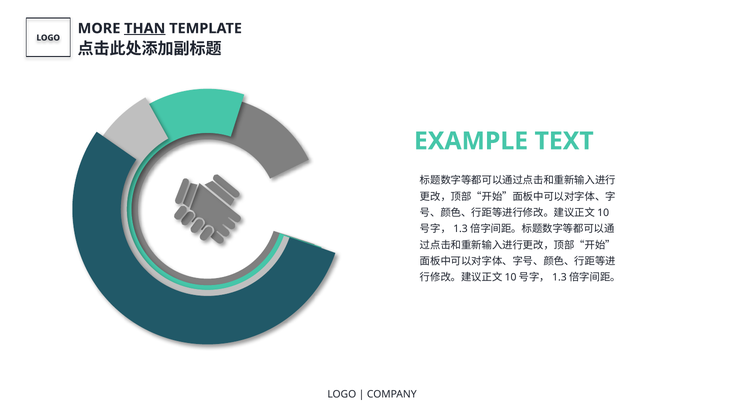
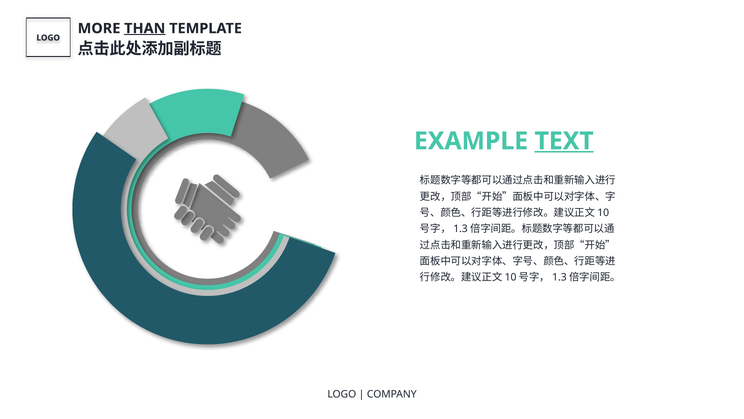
TEXT underline: none -> present
